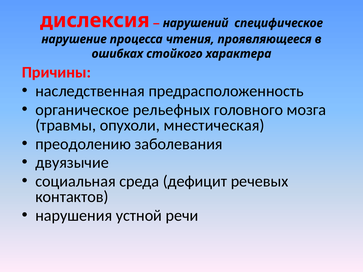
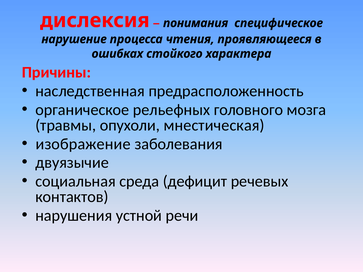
нарушений: нарушений -> понимания
преодолению: преодолению -> изображение
